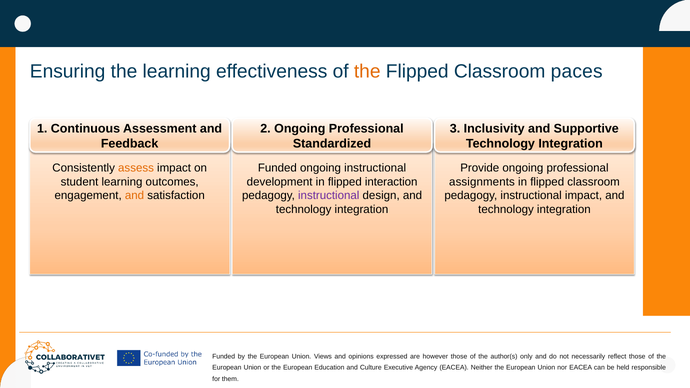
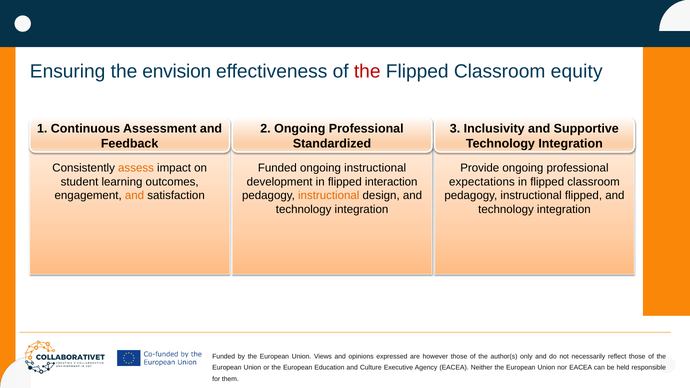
the learning: learning -> envision
the at (367, 71) colour: orange -> red
paces: paces -> equity
assignments: assignments -> expectations
instructional at (329, 196) colour: purple -> orange
instructional impact: impact -> flipped
